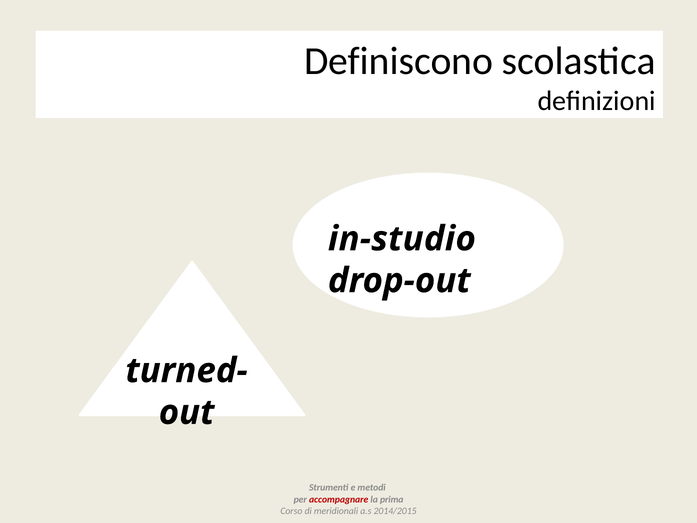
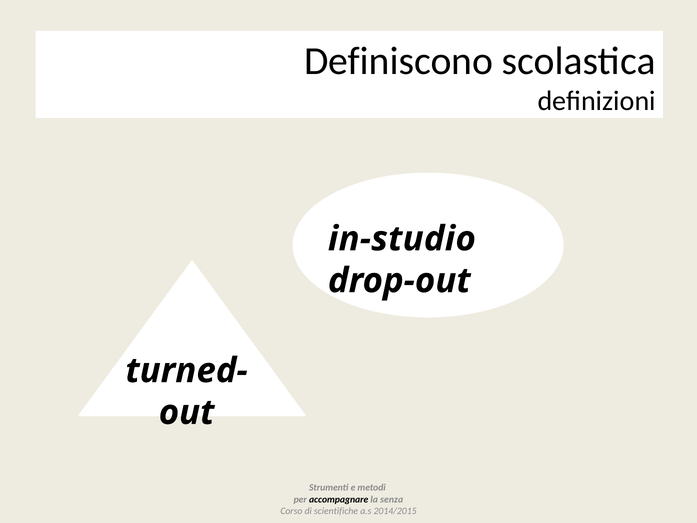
accompagnare colour: red -> black
prima: prima -> senza
meridionali: meridionali -> scientifiche
